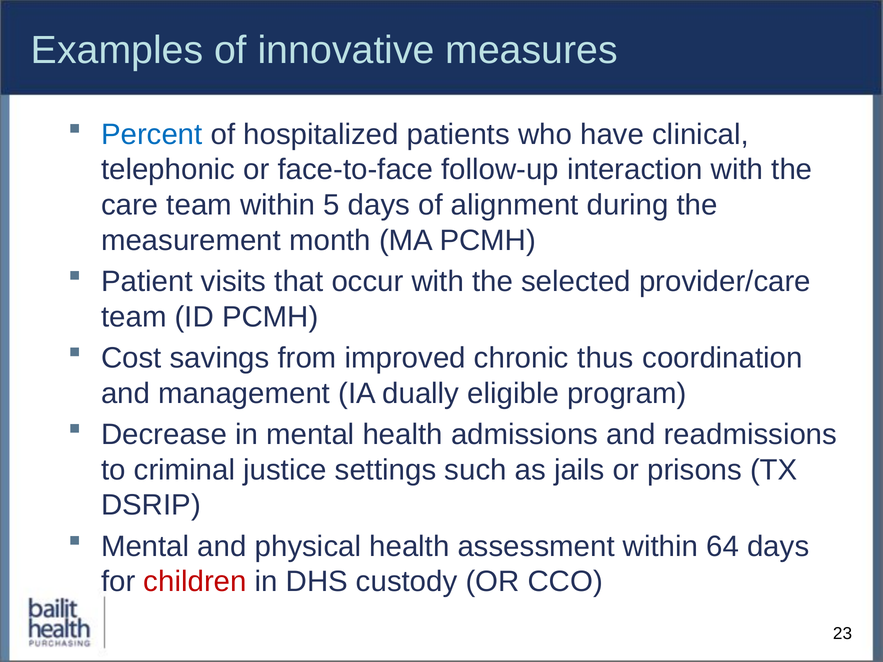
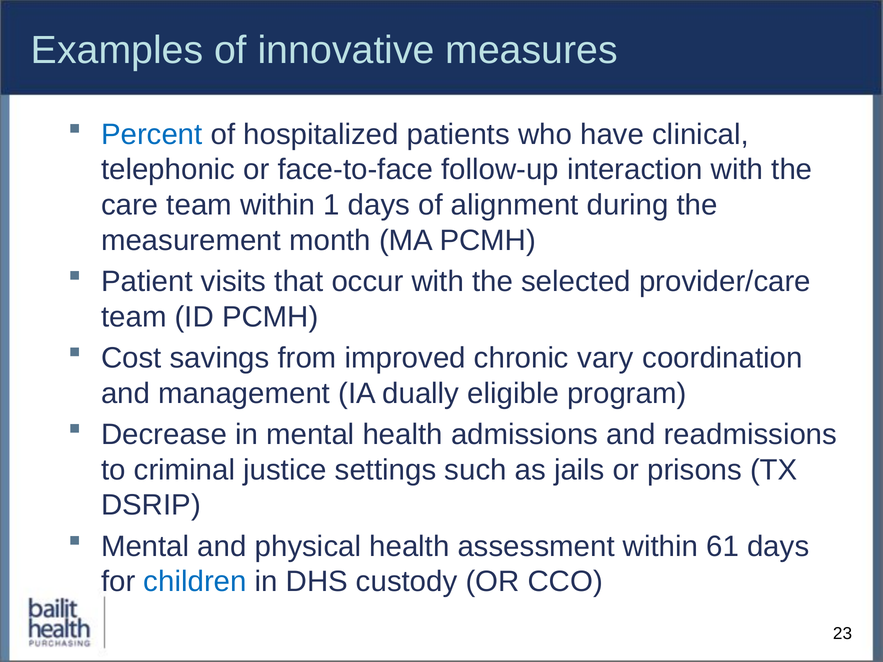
5: 5 -> 1
thus: thus -> vary
64: 64 -> 61
children colour: red -> blue
